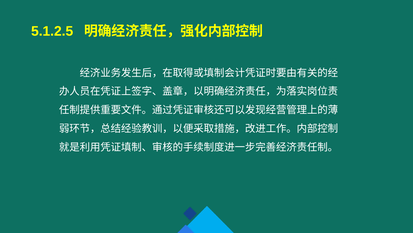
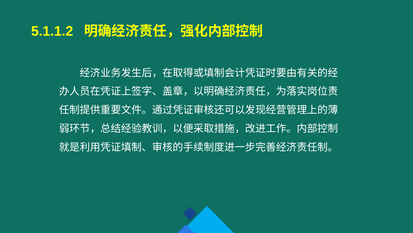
5.1.2.5: 5.1.2.5 -> 5.1.1.2
